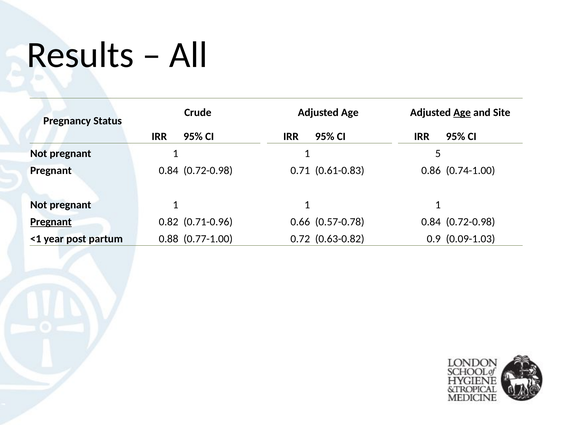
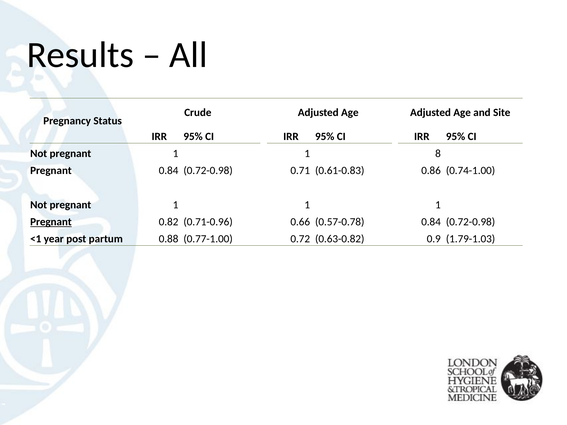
Age at (462, 113) underline: present -> none
5: 5 -> 8
0.09-1.03: 0.09-1.03 -> 1.79-1.03
